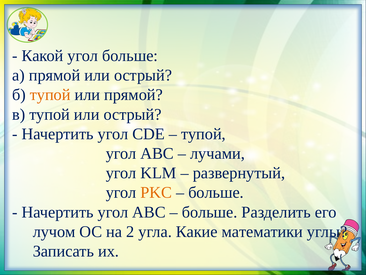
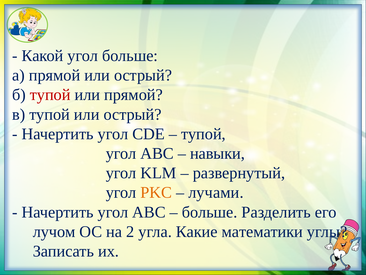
тупой at (50, 95) colour: orange -> red
лучами: лучами -> навыки
больше at (216, 192): больше -> лучами
